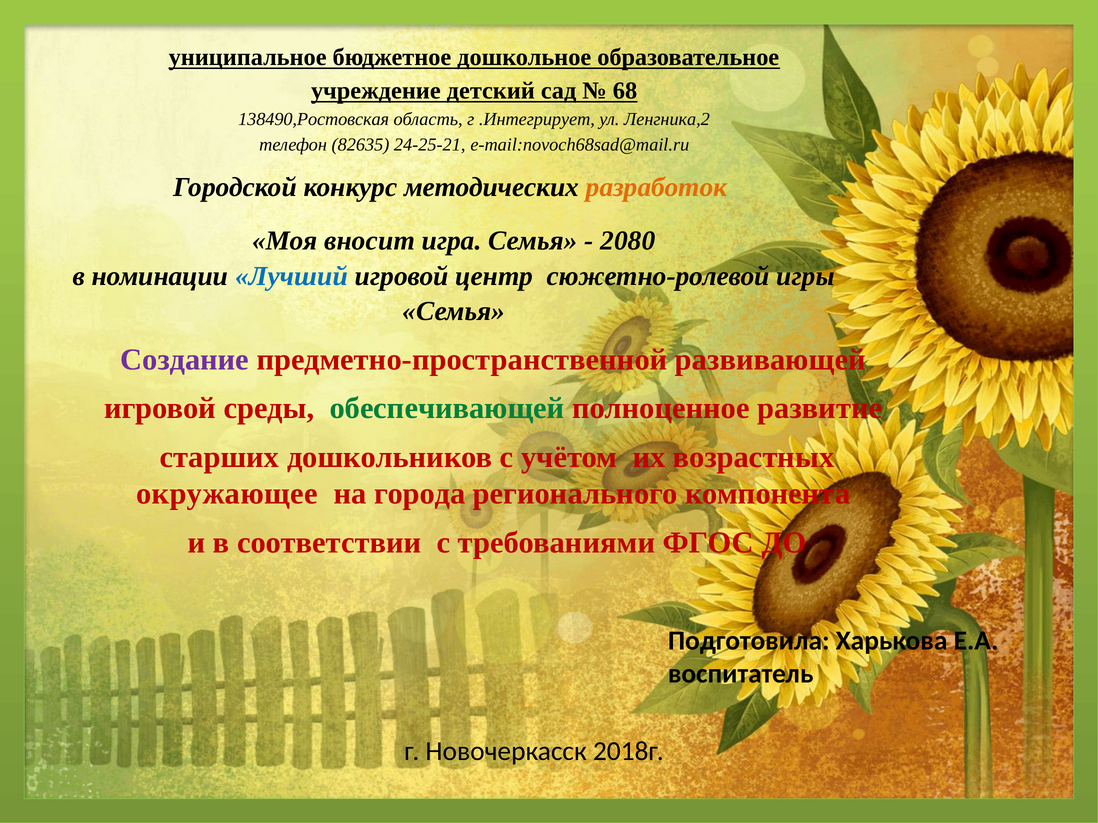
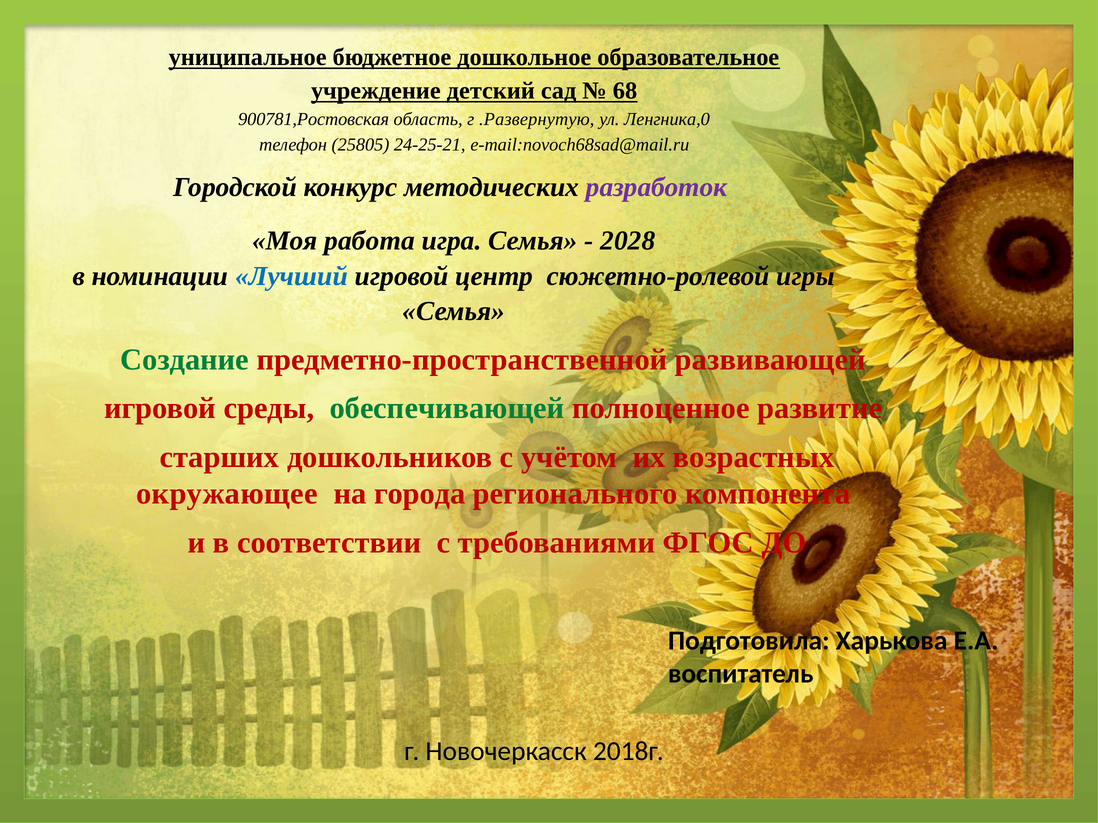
138490,Ростовская: 138490,Ростовская -> 900781,Ростовская
.Интегрирует: .Интегрирует -> .Развернутую
Ленгника,2: Ленгника,2 -> Ленгника,0
82635: 82635 -> 25805
разработок colour: orange -> purple
вносит: вносит -> работа
2080: 2080 -> 2028
Создание colour: purple -> green
